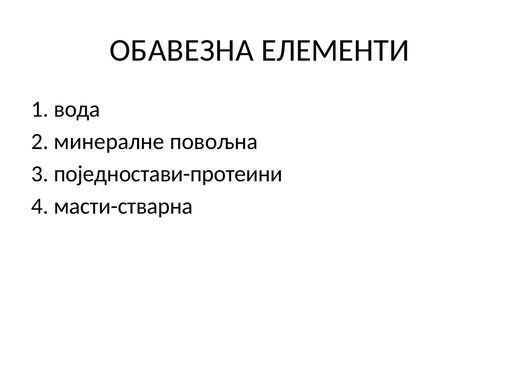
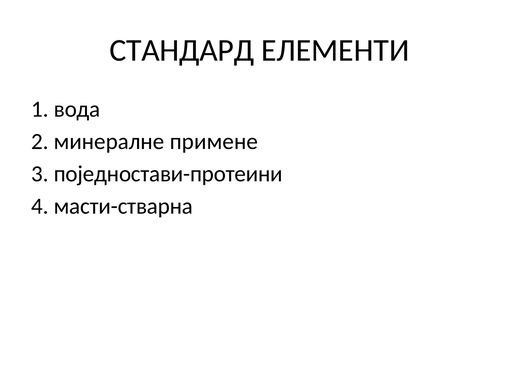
ОБАВЕЗНА: ОБАВЕЗНА -> СТАНДАРД
повољна: повољна -> примене
